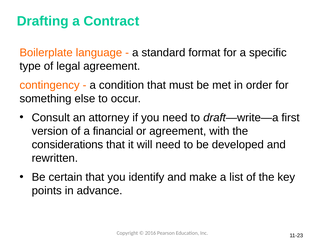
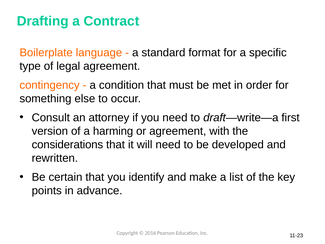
financial: financial -> harming
